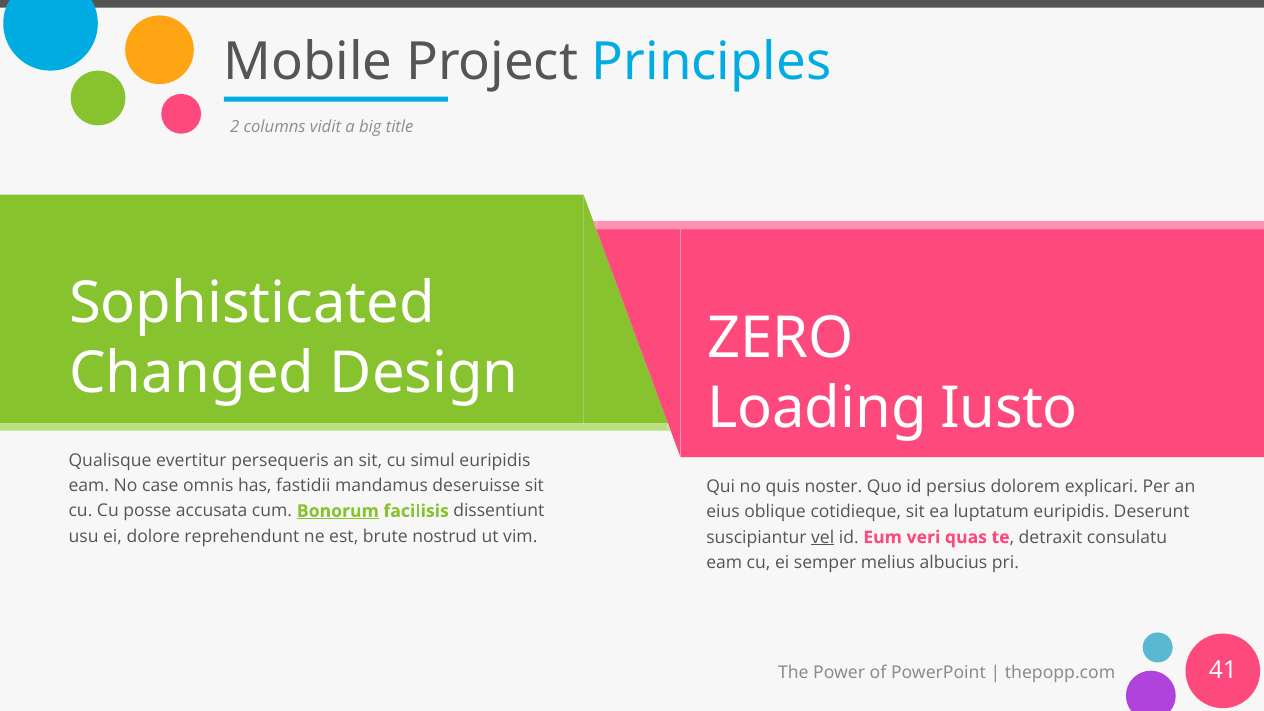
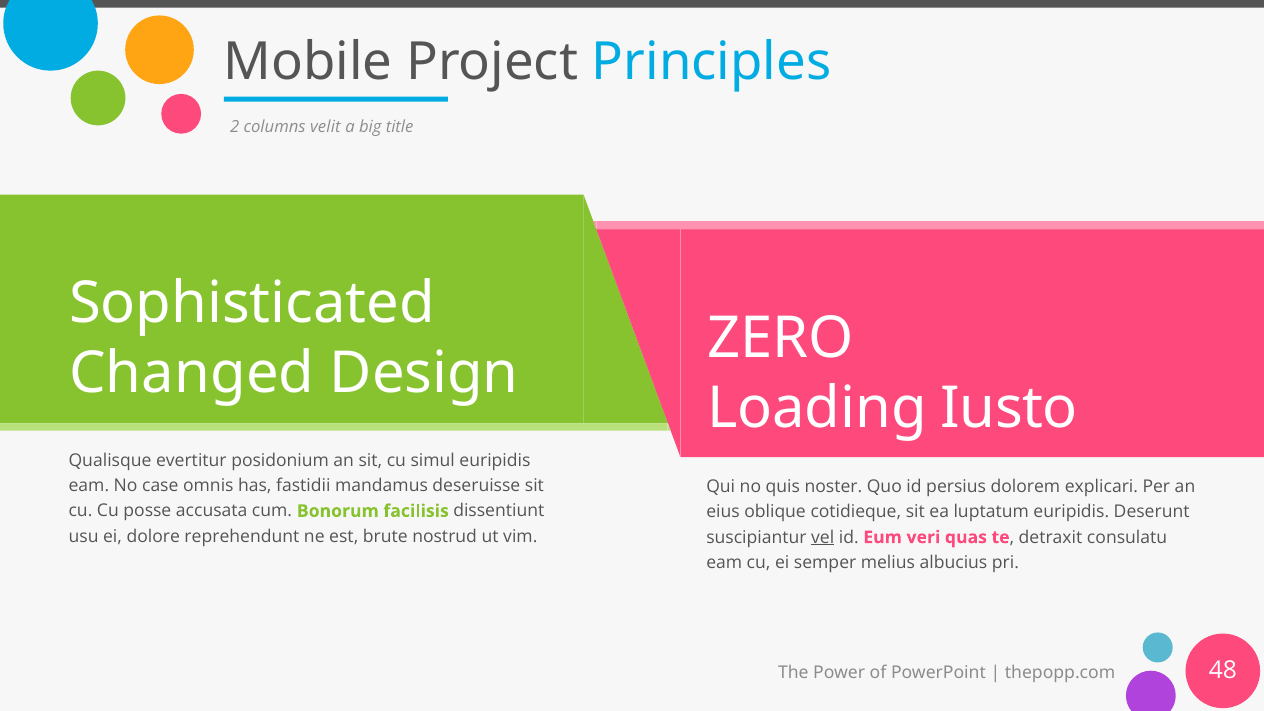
vidit: vidit -> velit
persequeris: persequeris -> posidonium
Bonorum underline: present -> none
41: 41 -> 48
